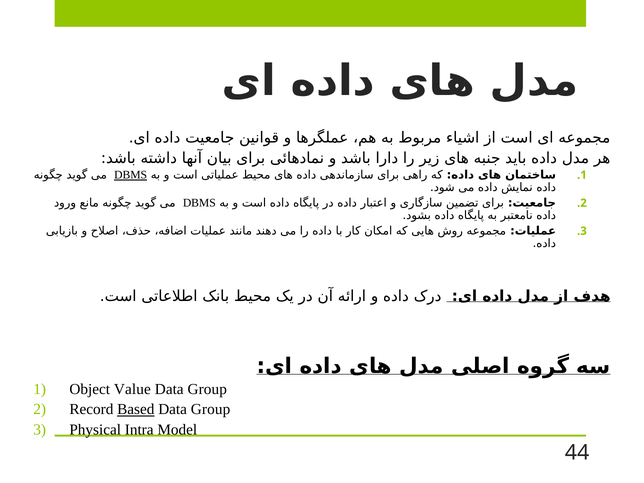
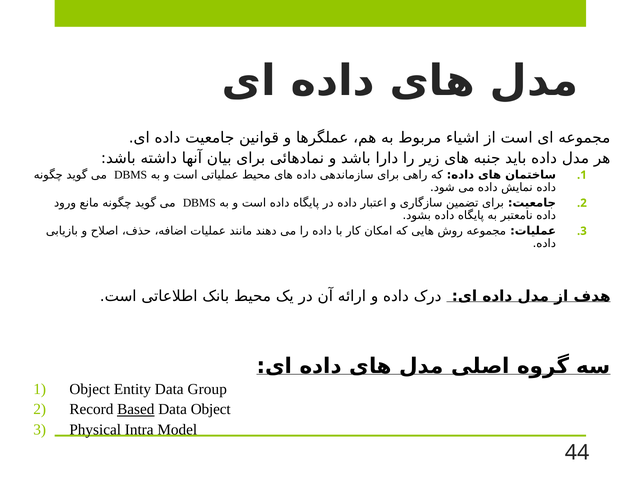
DBMS at (131, 175) underline: present -> none
Value: Value -> Entity
Group at (211, 409): Group -> Object
